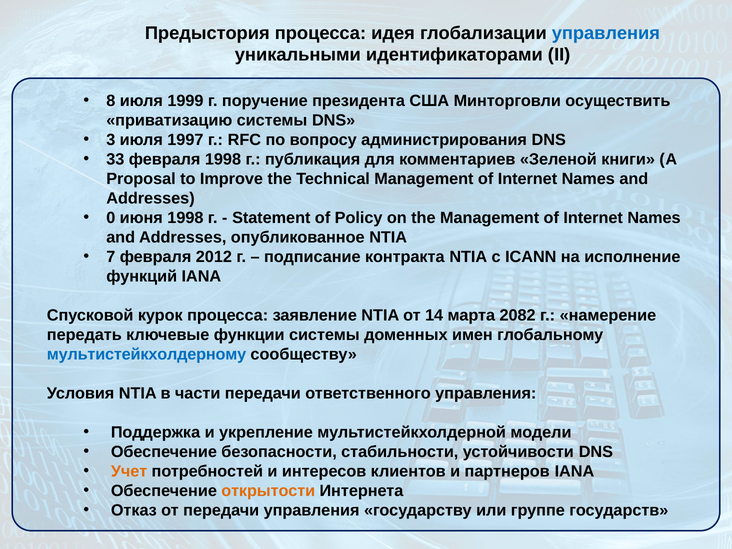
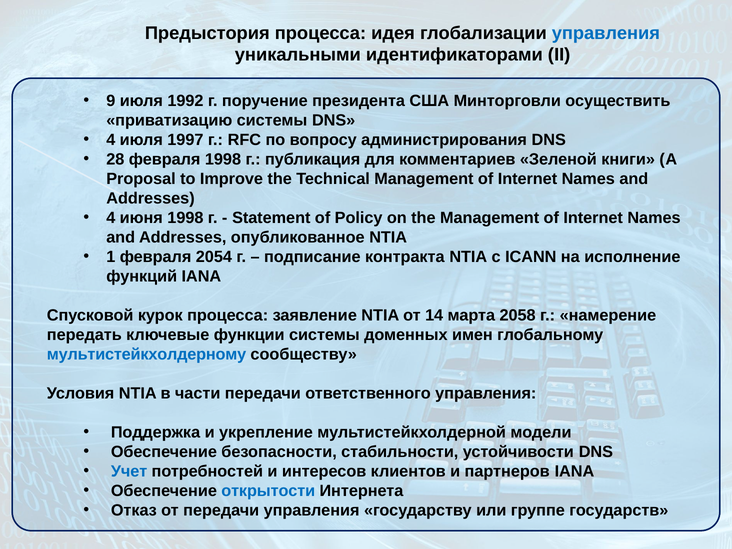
8: 8 -> 9
1999: 1999 -> 1992
3 at (111, 140): 3 -> 4
33: 33 -> 28
0 at (111, 218): 0 -> 4
7: 7 -> 1
2012: 2012 -> 2054
2082: 2082 -> 2058
Учет colour: orange -> blue
открытости colour: orange -> blue
